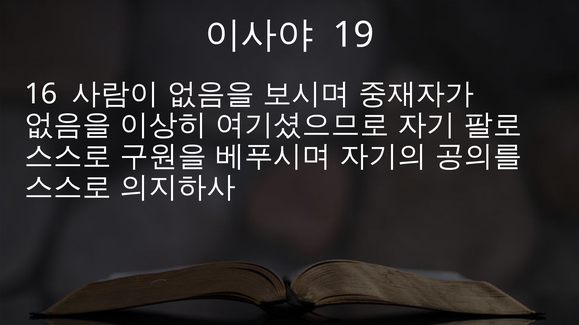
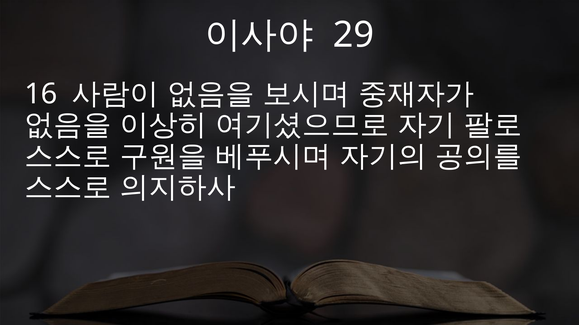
19: 19 -> 29
